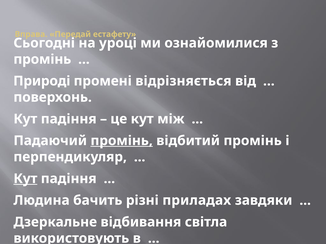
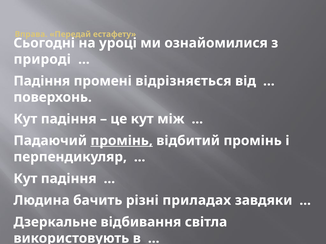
промінь at (42, 59): промінь -> природі
Природі at (42, 81): Природі -> Падіння
Кут at (25, 179) underline: present -> none
